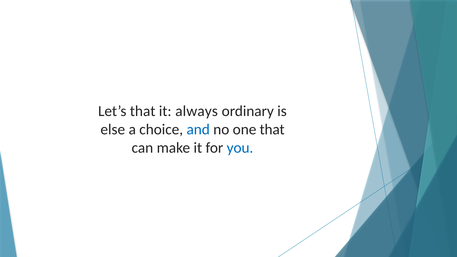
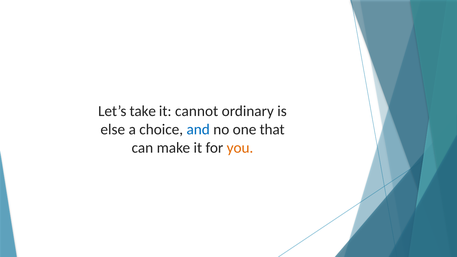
Let’s that: that -> take
always: always -> cannot
you colour: blue -> orange
